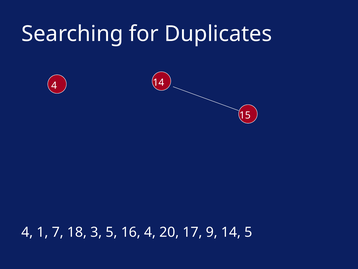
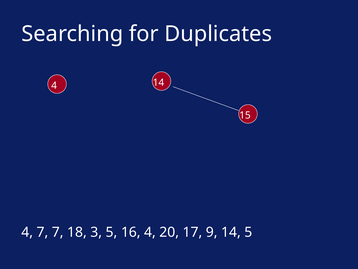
4 1: 1 -> 7
